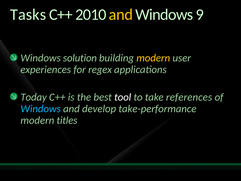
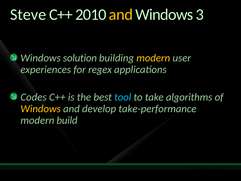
Tasks: Tasks -> Steve
9: 9 -> 3
Today: Today -> Codes
tool colour: white -> light blue
references: references -> algorithms
Windows at (41, 109) colour: light blue -> yellow
titles: titles -> build
